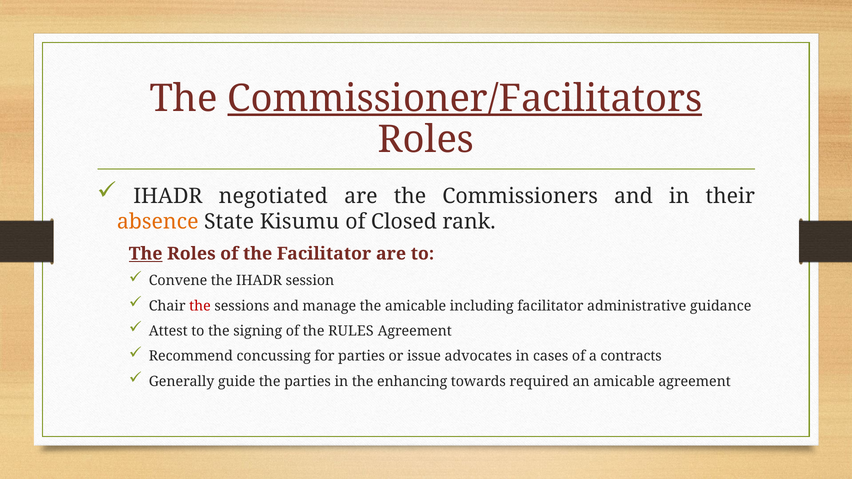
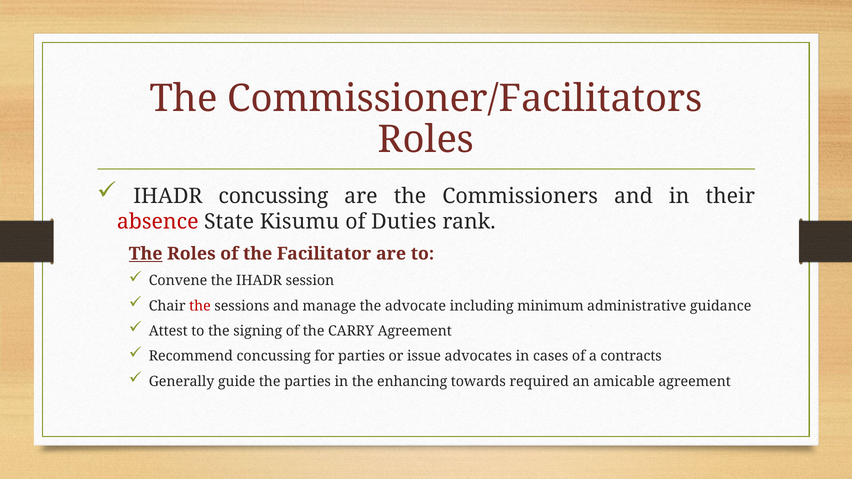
Commissioner/Facilitators underline: present -> none
IHADR negotiated: negotiated -> concussing
absence colour: orange -> red
Closed: Closed -> Duties
the amicable: amicable -> advocate
including facilitator: facilitator -> minimum
RULES: RULES -> CARRY
